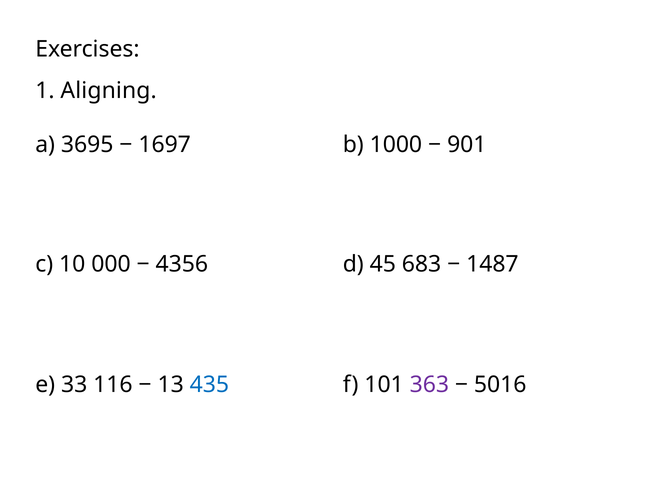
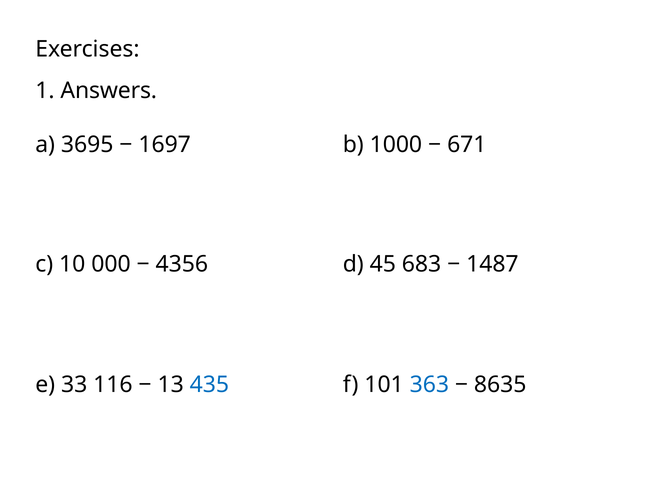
Aligning: Aligning -> Answers
901: 901 -> 671
363 colour: purple -> blue
5016: 5016 -> 8635
